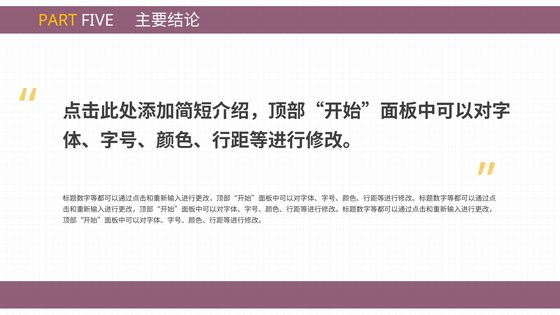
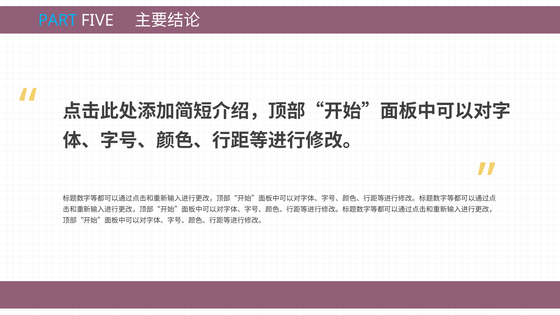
PART colour: yellow -> light blue
